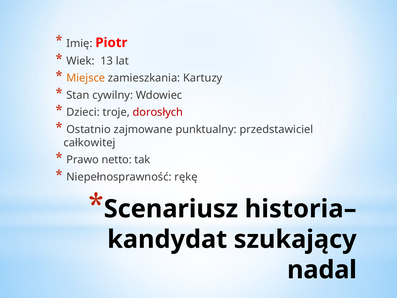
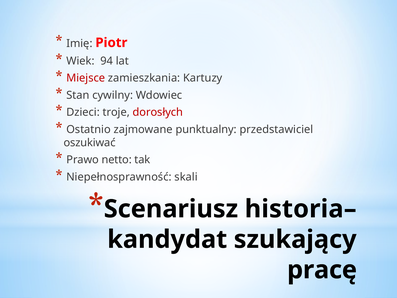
13: 13 -> 94
Miejsce colour: orange -> red
całkowitej: całkowitej -> oszukiwać
rękę: rękę -> skali
nadal: nadal -> pracę
